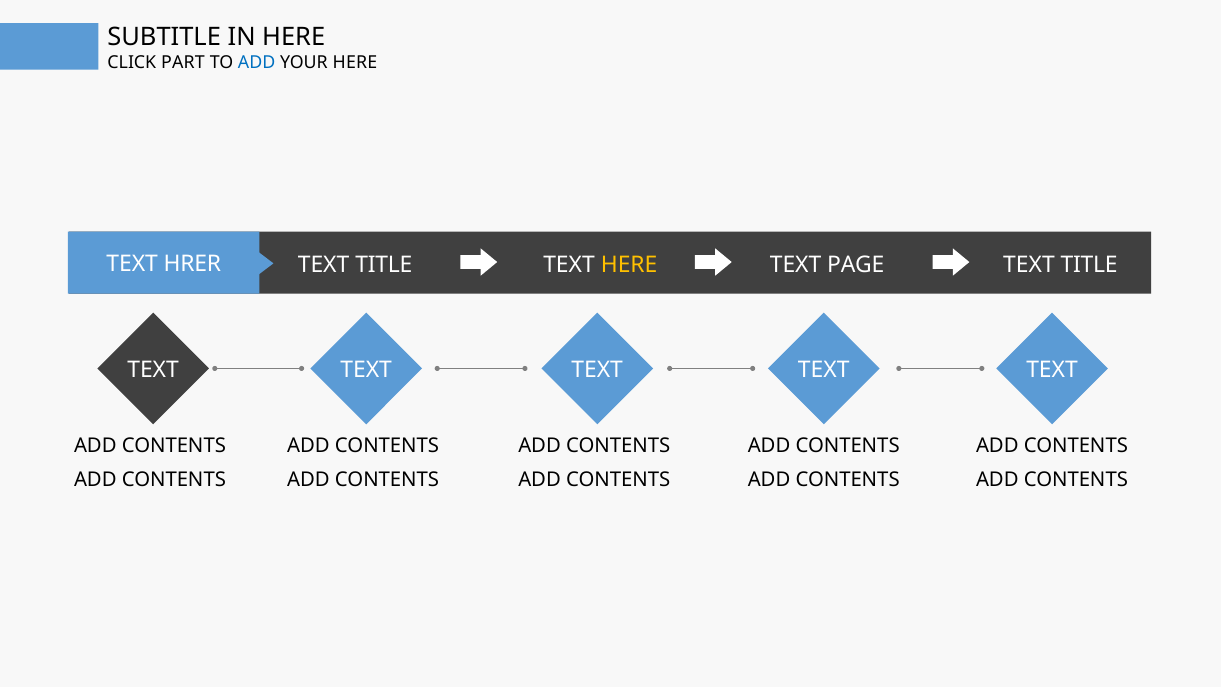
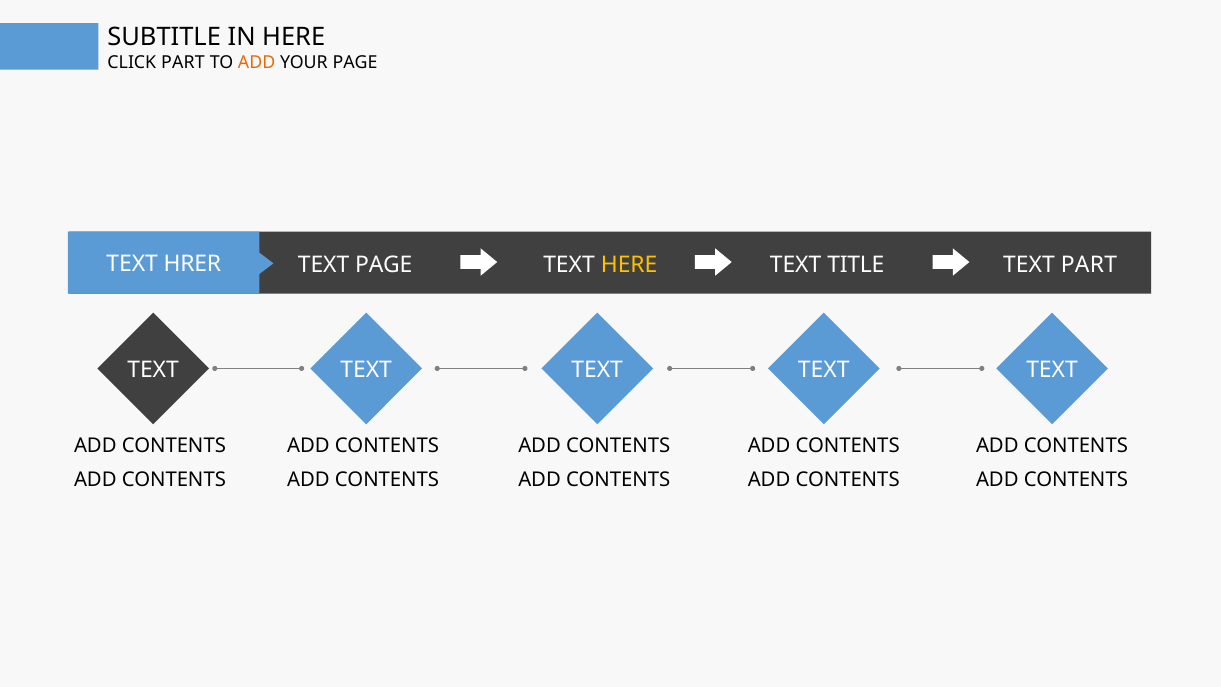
ADD at (257, 62) colour: blue -> orange
YOUR HERE: HERE -> PAGE
TITLE at (384, 265): TITLE -> PAGE
PAGE: PAGE -> TITLE
TITLE at (1089, 265): TITLE -> PART
